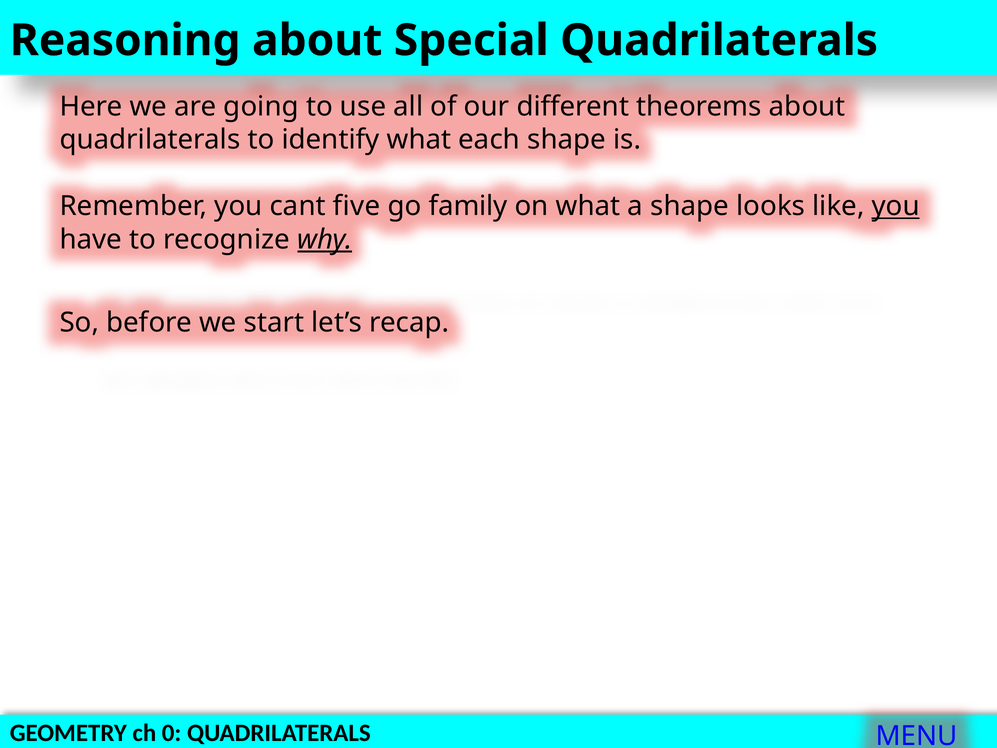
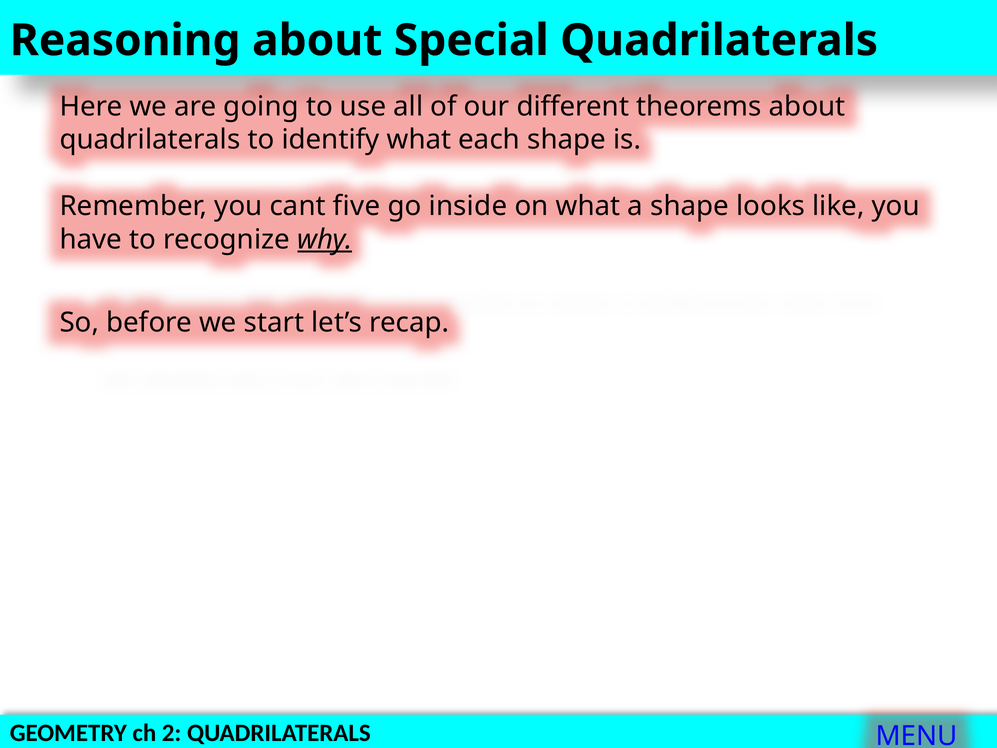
family: family -> inside
you at (896, 206) underline: present -> none
0: 0 -> 2
